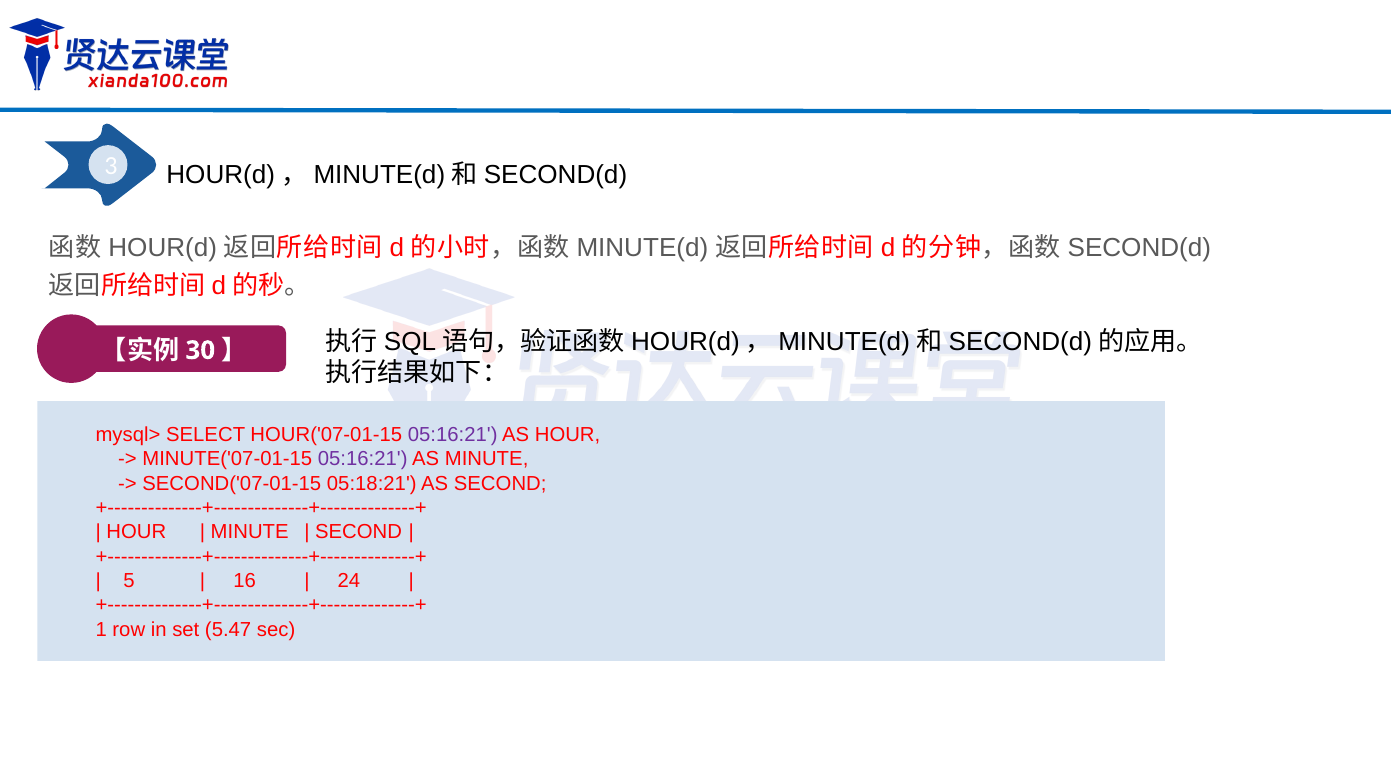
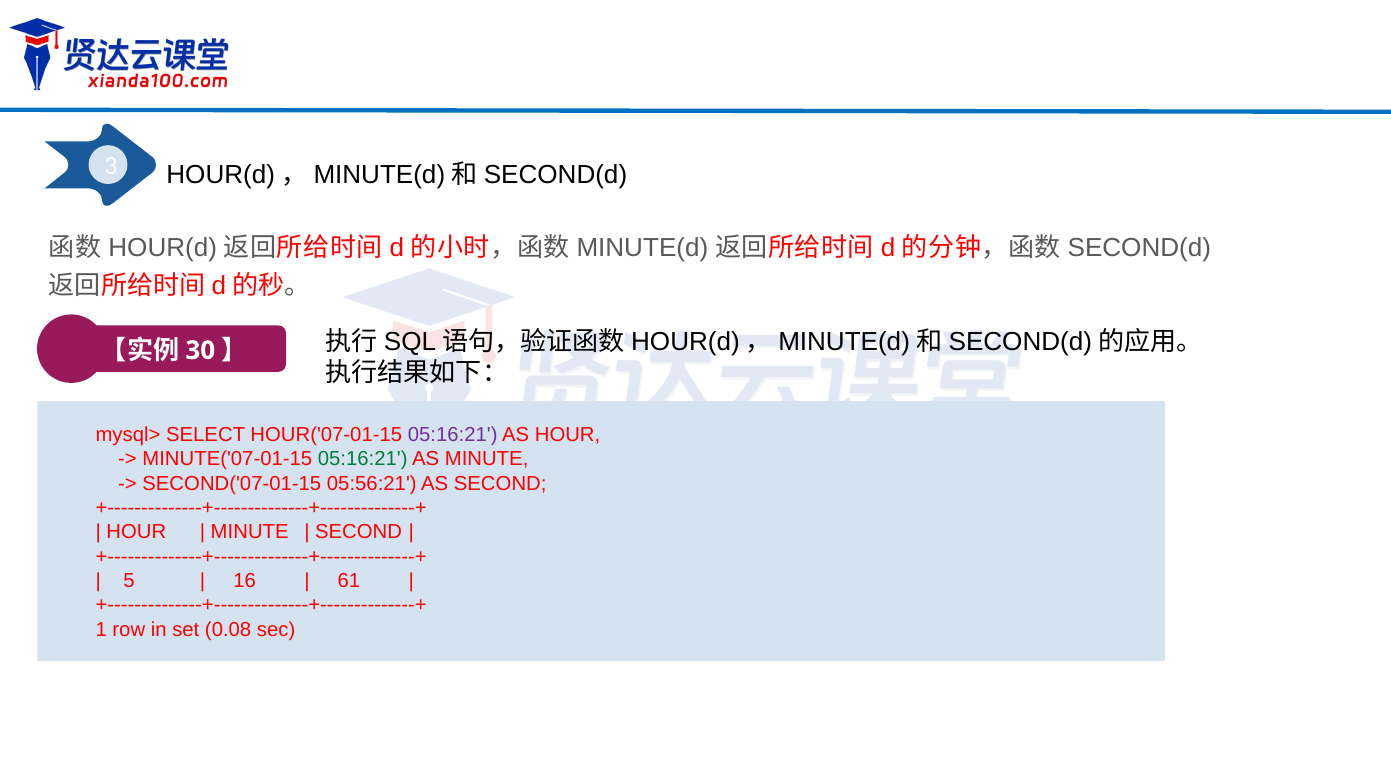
05:16:21 at (363, 459) colour: purple -> green
05:18:21: 05:18:21 -> 05:56:21
24: 24 -> 61
5.47: 5.47 -> 0.08
